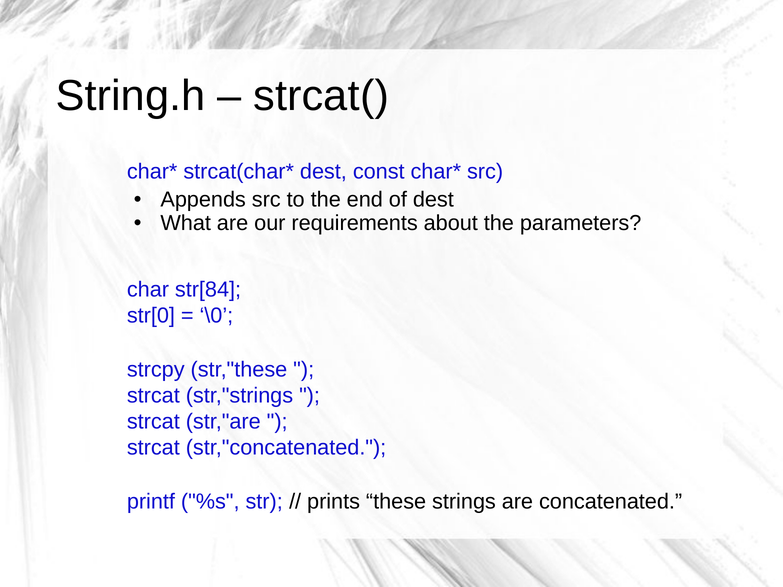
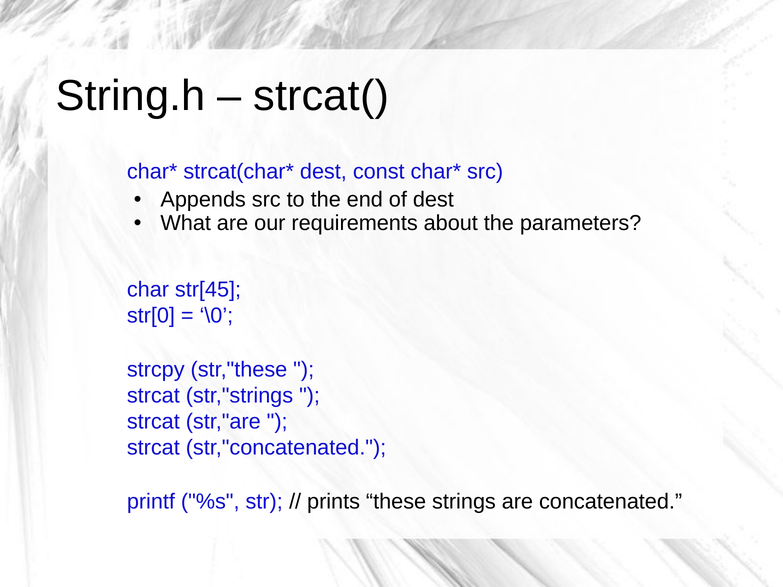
str[84: str[84 -> str[45
